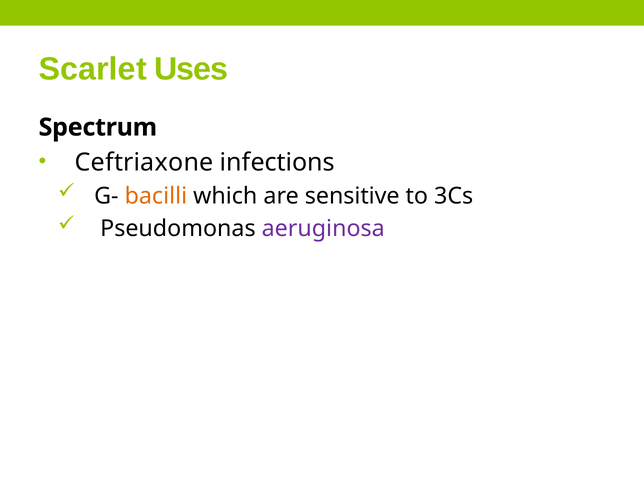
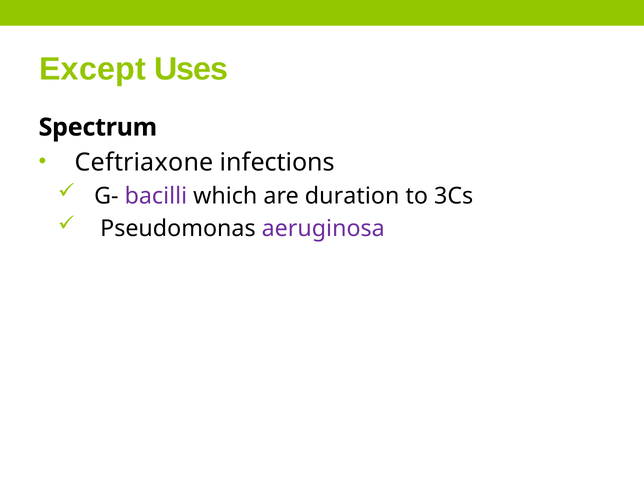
Scarlet: Scarlet -> Except
bacilli colour: orange -> purple
sensitive: sensitive -> duration
